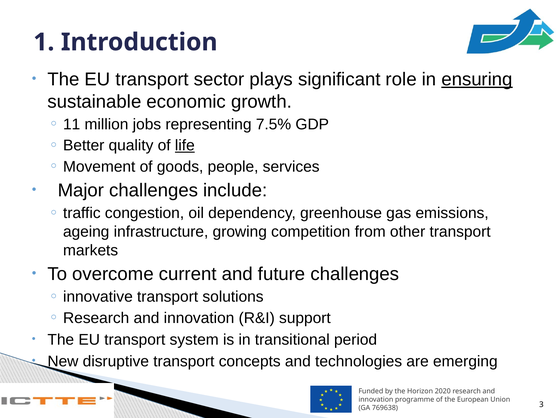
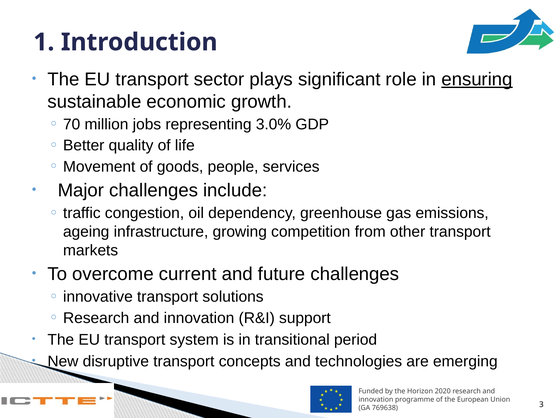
11: 11 -> 70
7.5%: 7.5% -> 3.0%
life underline: present -> none
